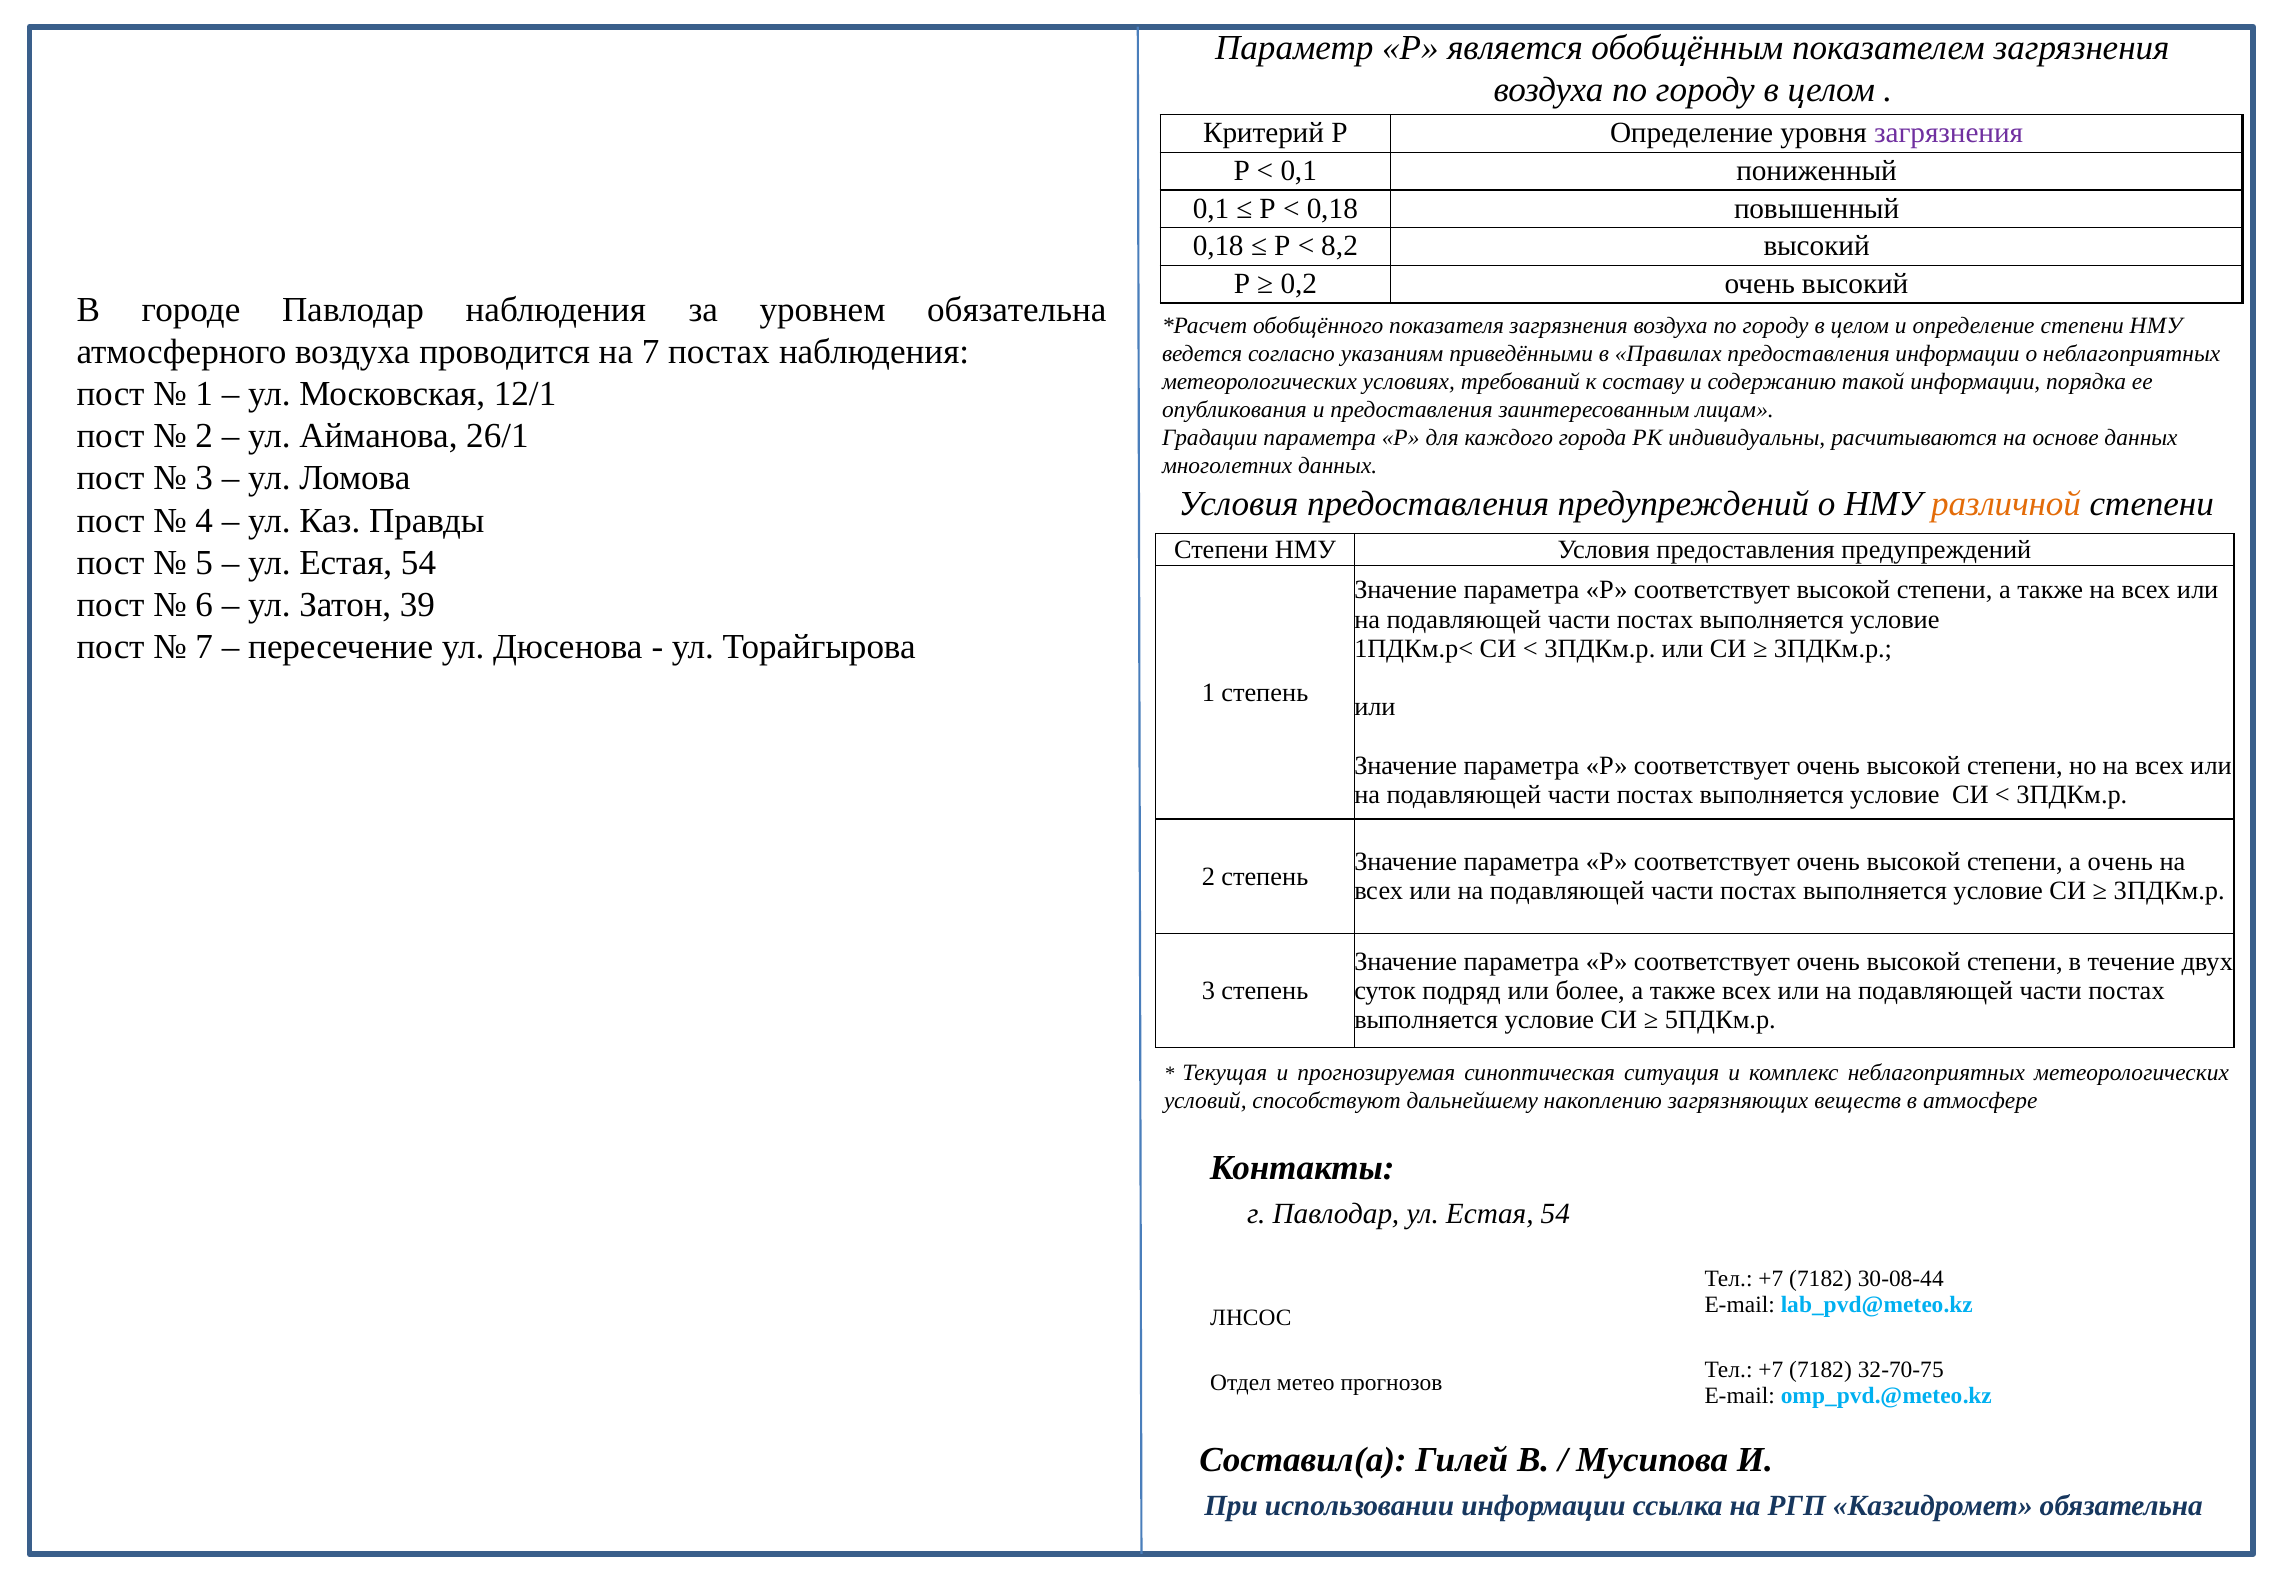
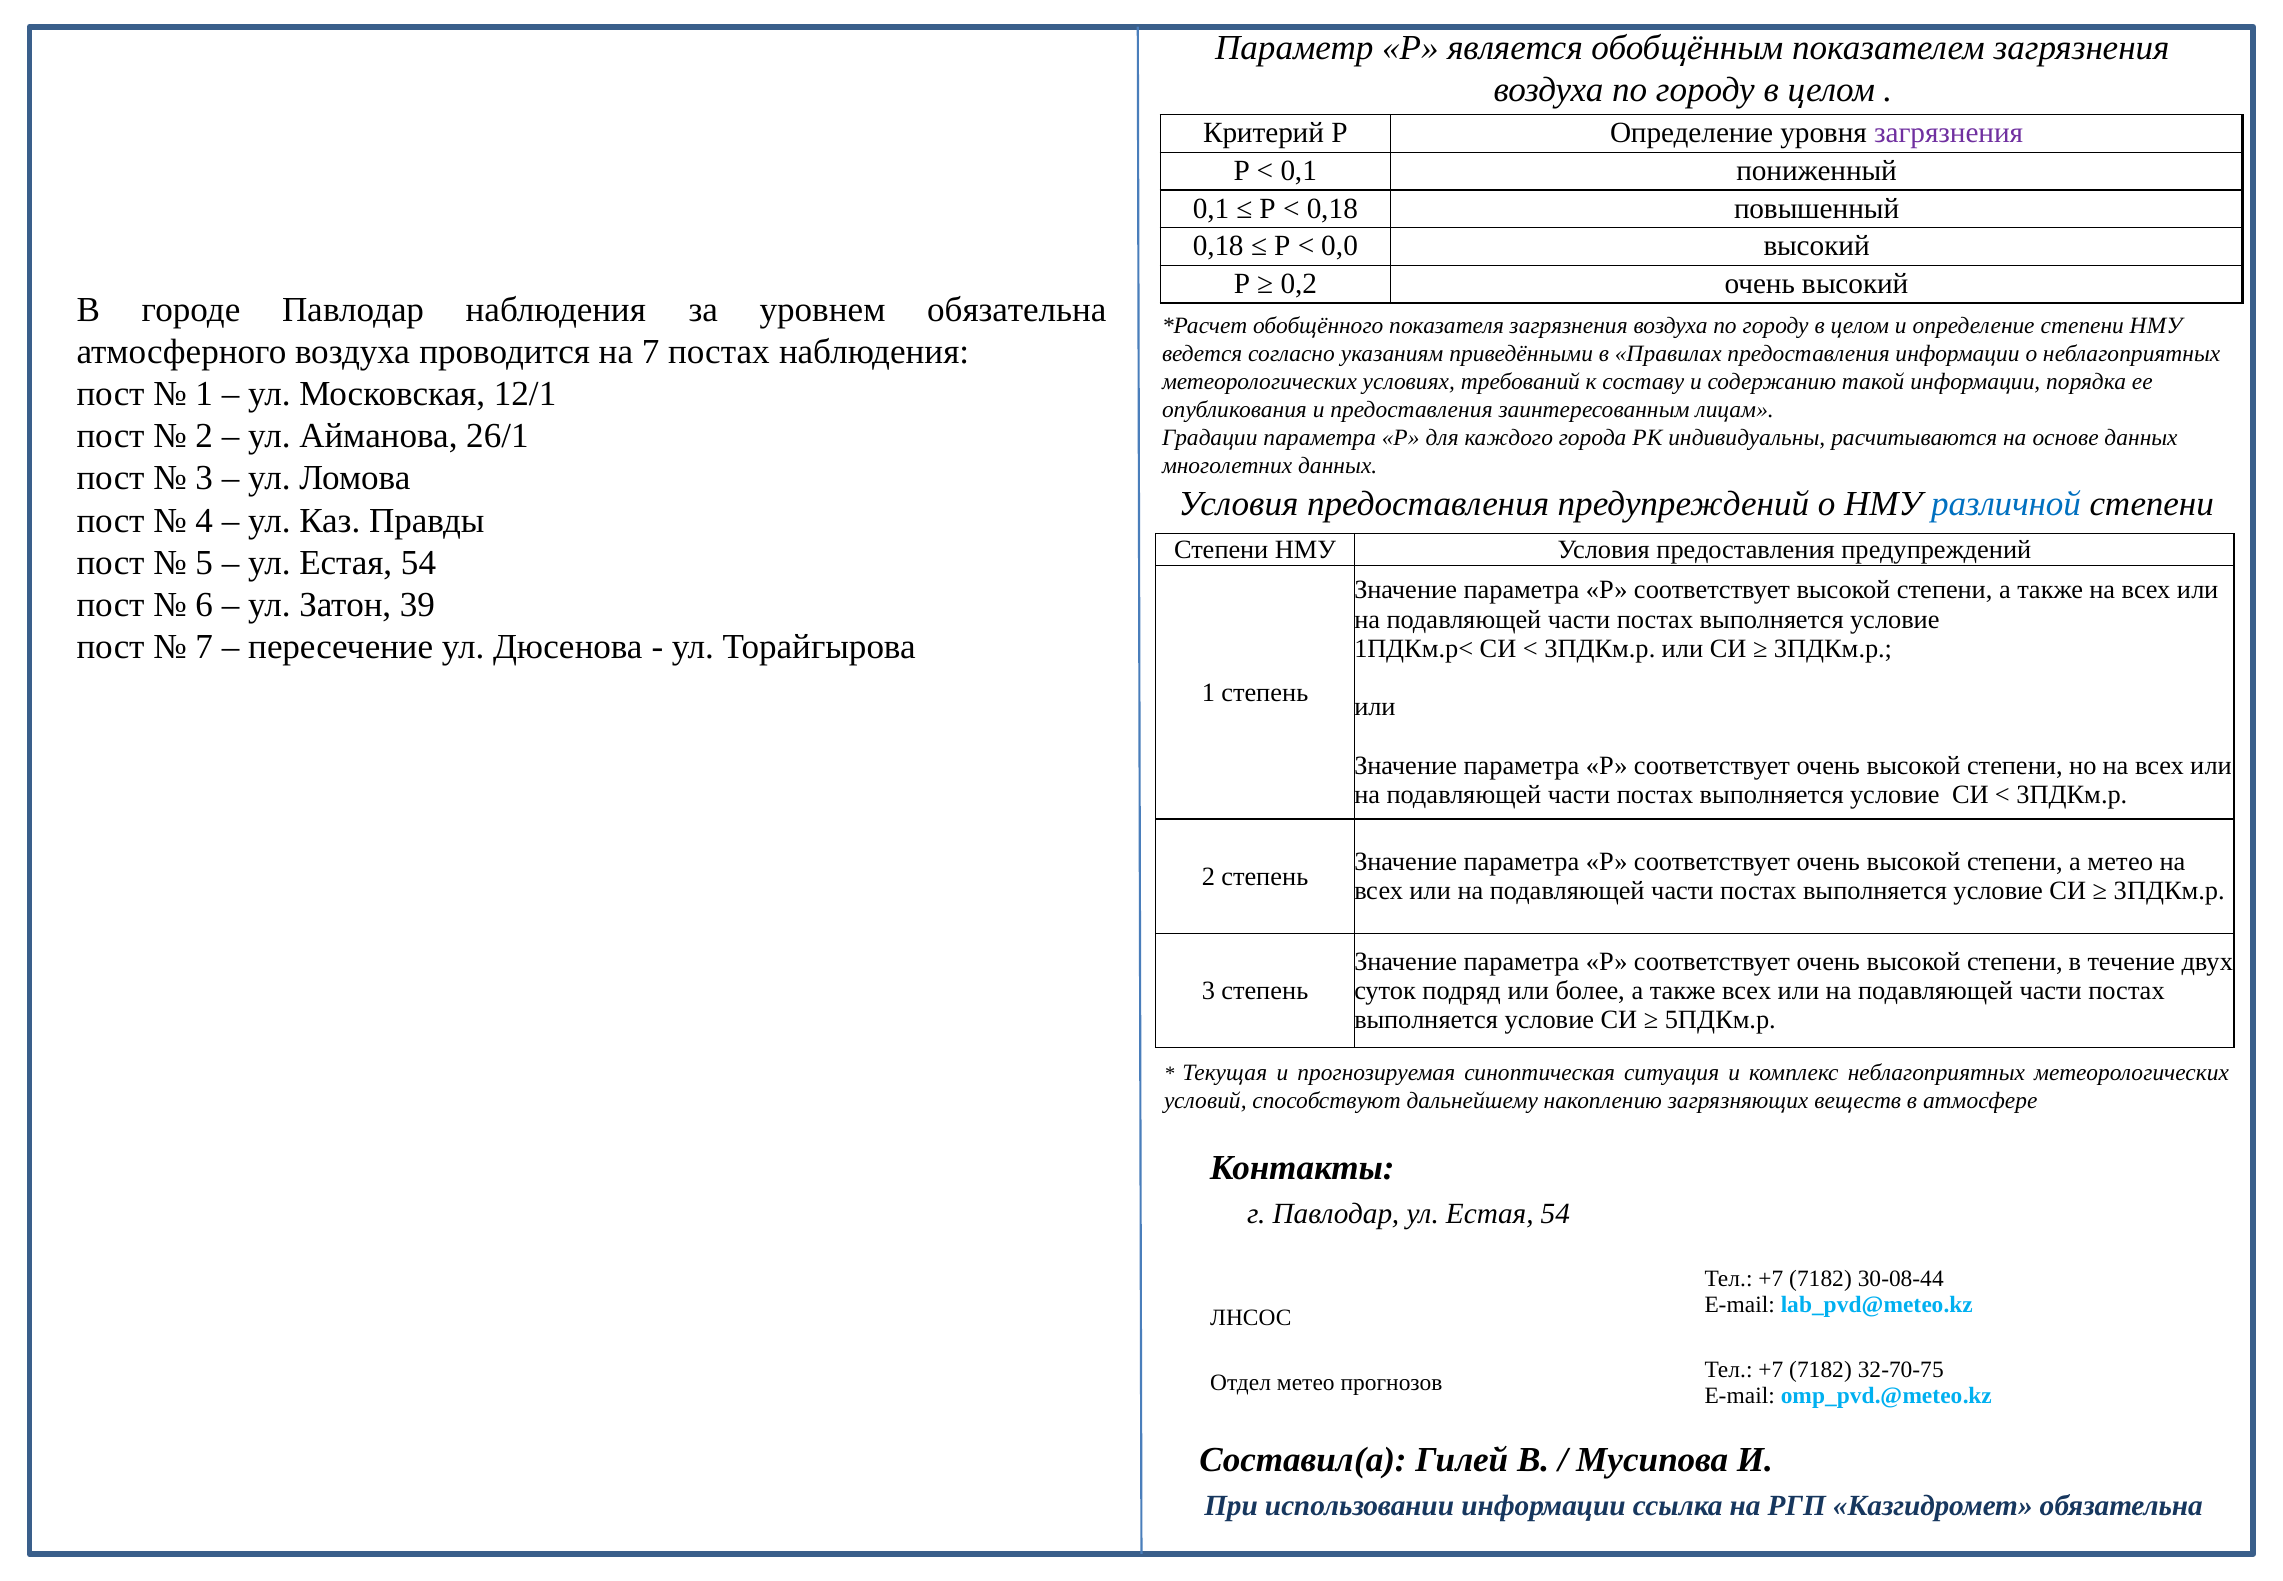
8,2: 8,2 -> 0,0
различной colour: orange -> blue
а очень: очень -> метео
